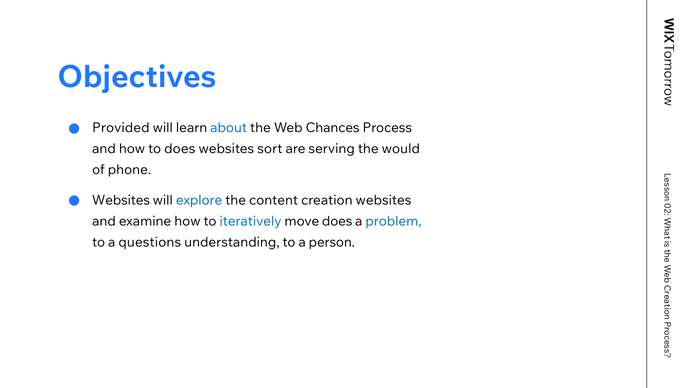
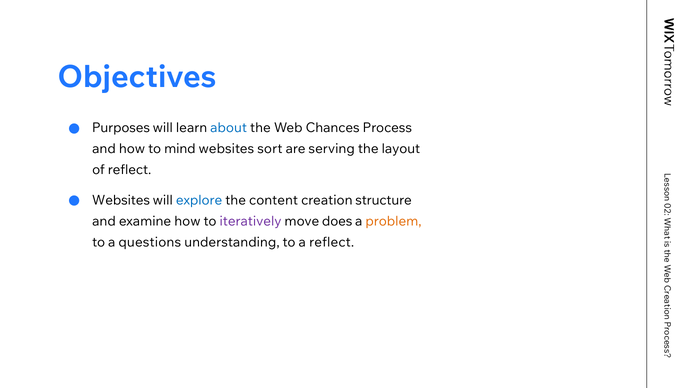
Provided: Provided -> Purposes
to does: does -> mind
would: would -> layout
of phone: phone -> reflect
creation websites: websites -> structure
iteratively colour: blue -> purple
problem colour: blue -> orange
a person: person -> reflect
